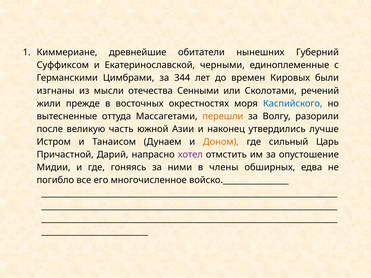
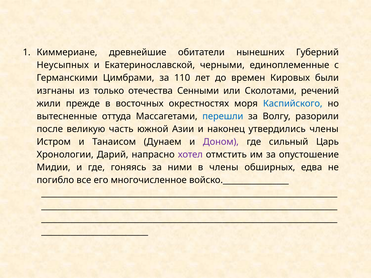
Суффиксом: Суффиксом -> Неусыпных
344: 344 -> 110
мысли: мысли -> только
перешли colour: orange -> blue
утвердились лучше: лучше -> члены
Доном colour: orange -> purple
Причастной: Причастной -> Хронологии
